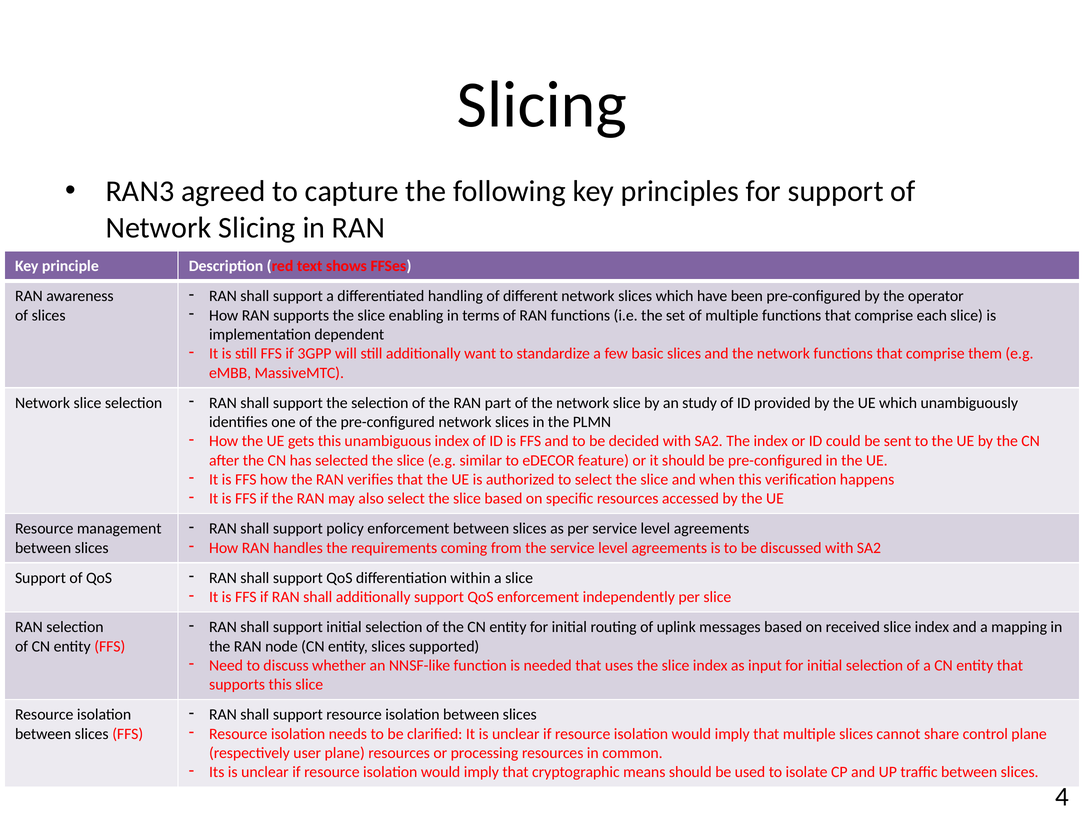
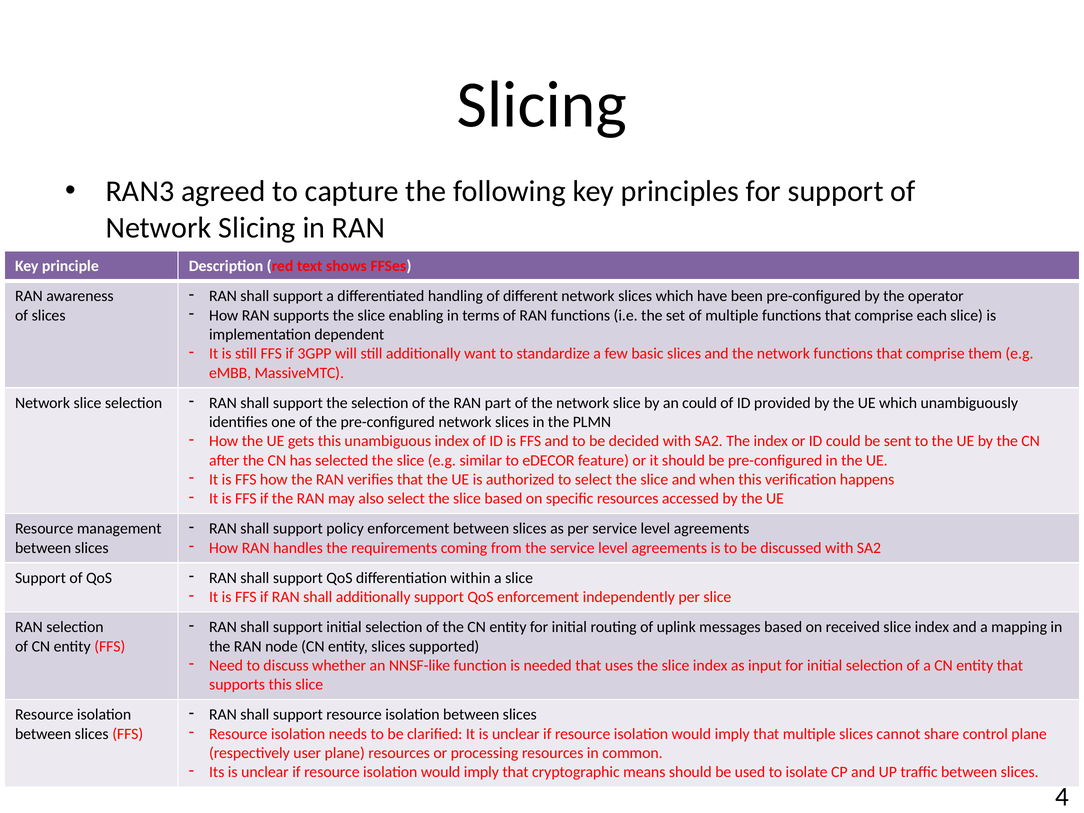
an study: study -> could
